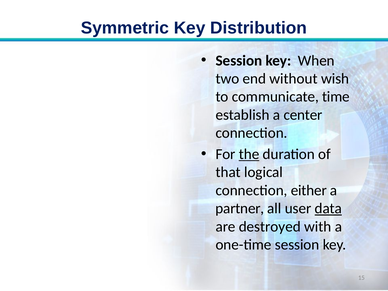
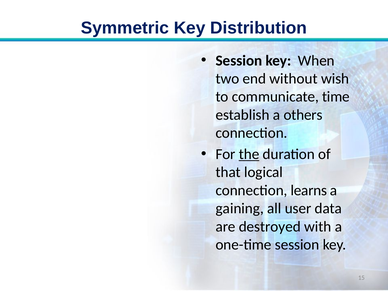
center: center -> others
either: either -> learns
partner: partner -> gaining
data underline: present -> none
